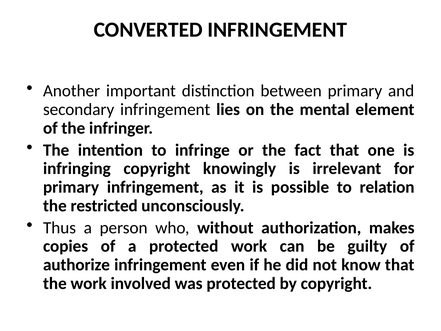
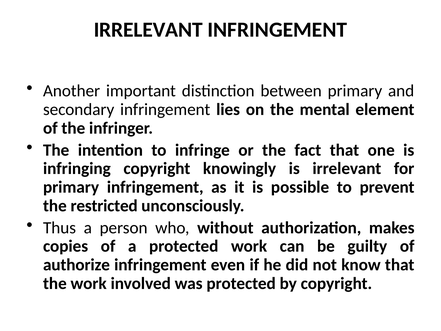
CONVERTED at (148, 30): CONVERTED -> IRRELEVANT
relation: relation -> prevent
